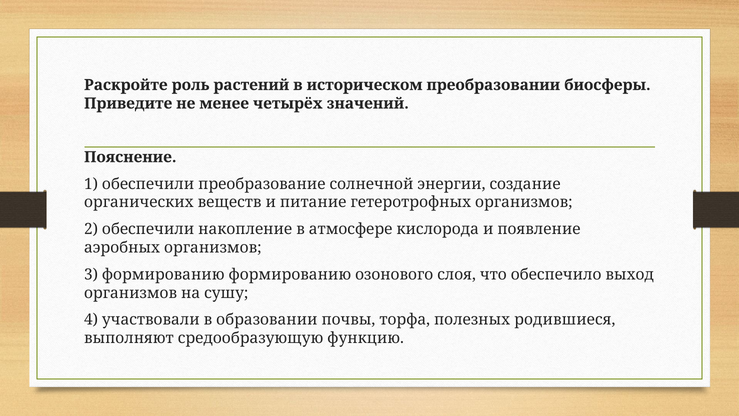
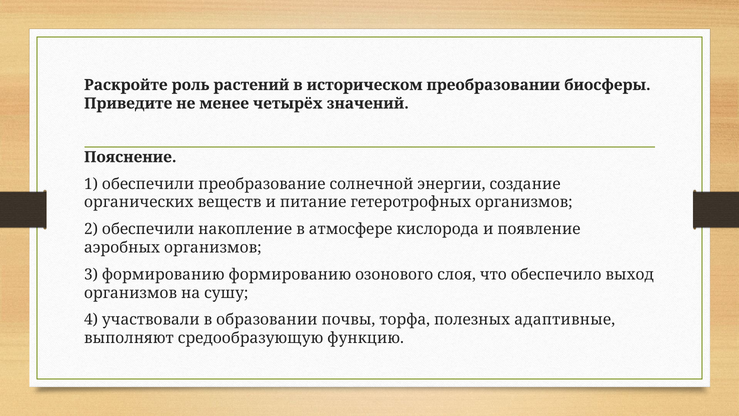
родившиеся: родившиеся -> адаптивные
